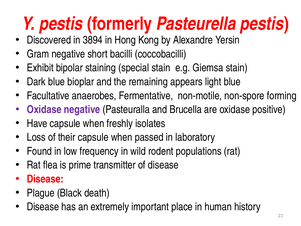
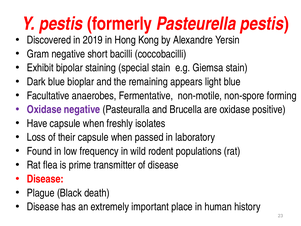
3894: 3894 -> 2019
